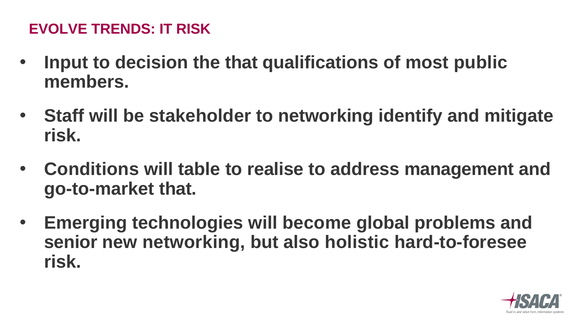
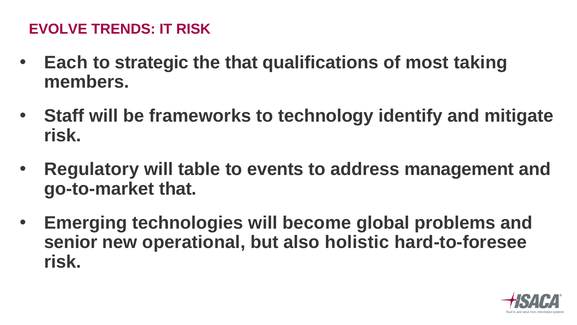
Input: Input -> Each
decision: decision -> strategic
public: public -> taking
stakeholder: stakeholder -> frameworks
to networking: networking -> technology
Conditions: Conditions -> Regulatory
realise: realise -> events
new networking: networking -> operational
